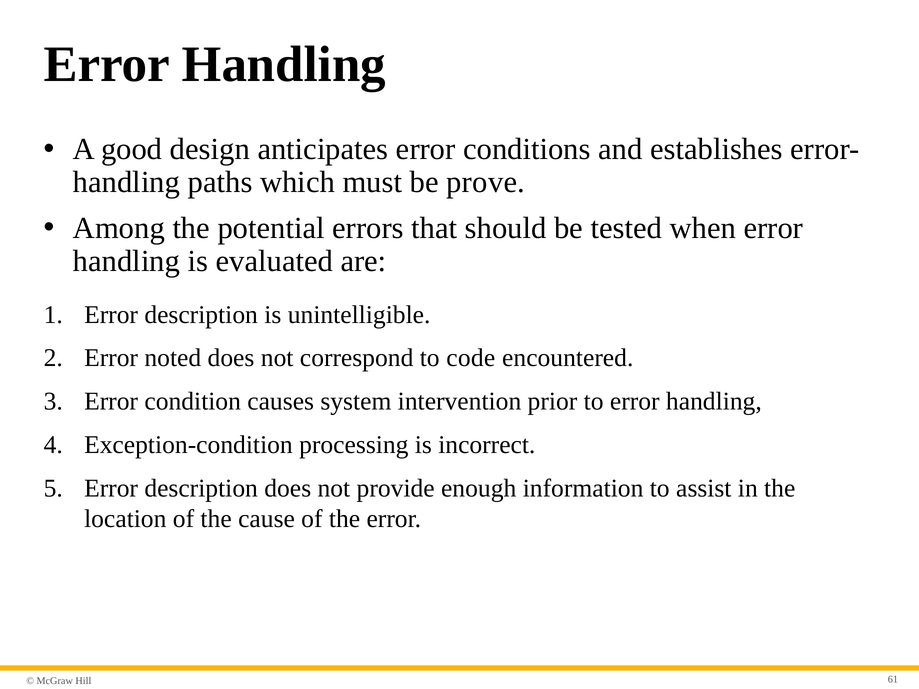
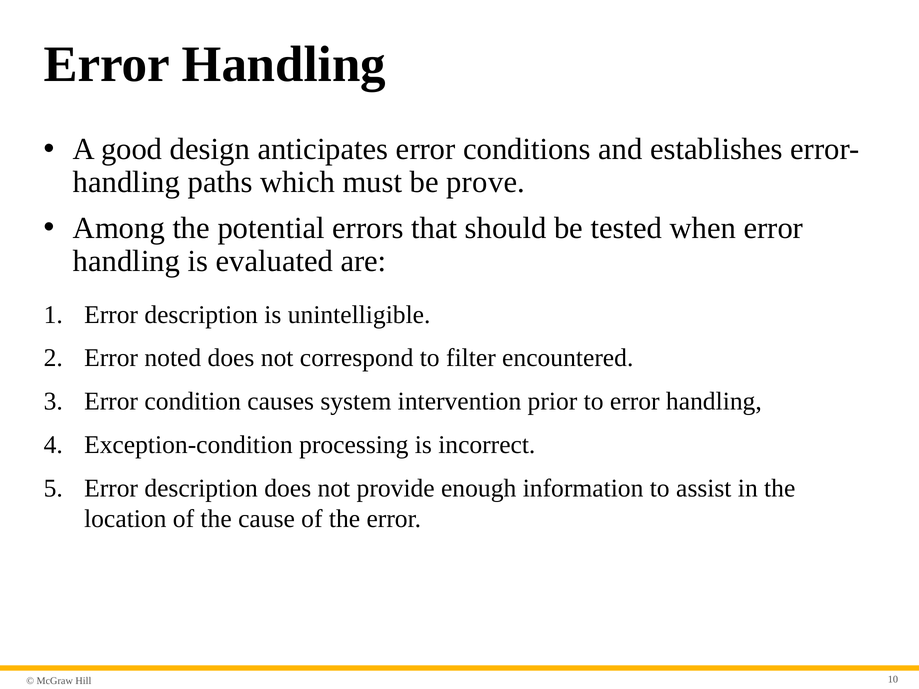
code: code -> filter
61: 61 -> 10
